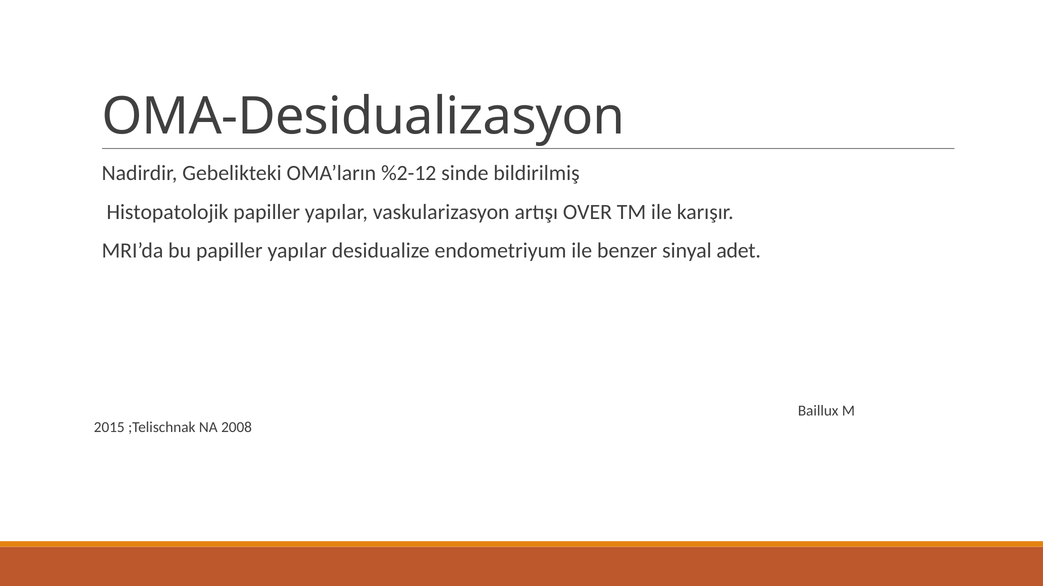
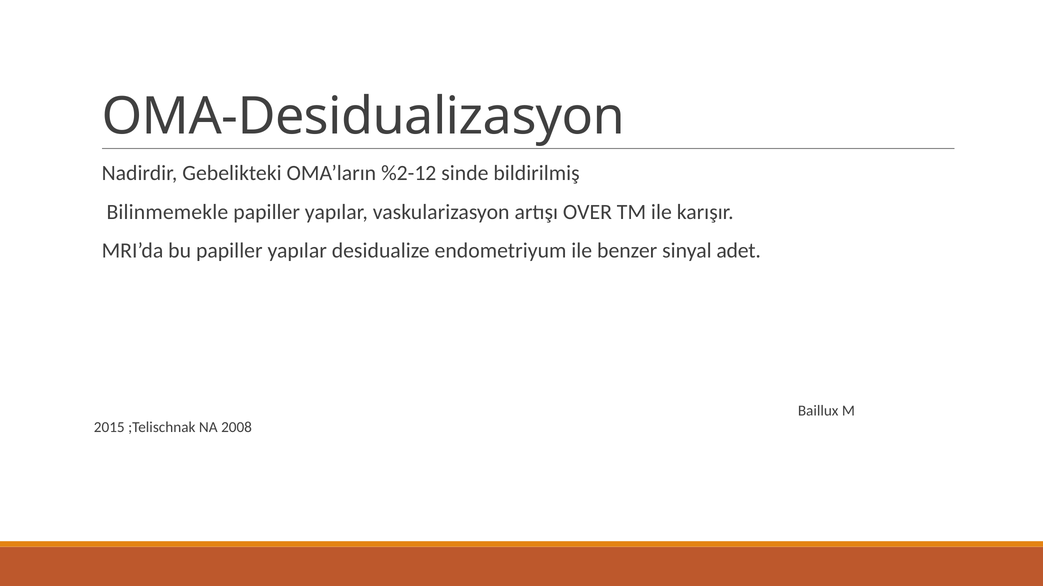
Histopatolojik: Histopatolojik -> Bilinmemekle
